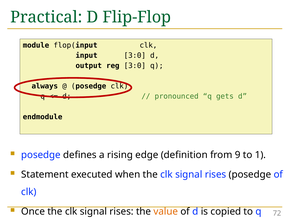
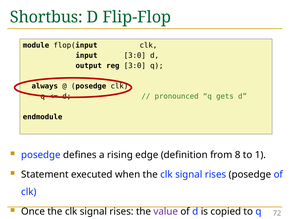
Practical: Practical -> Shortbus
9: 9 -> 8
value colour: orange -> purple
